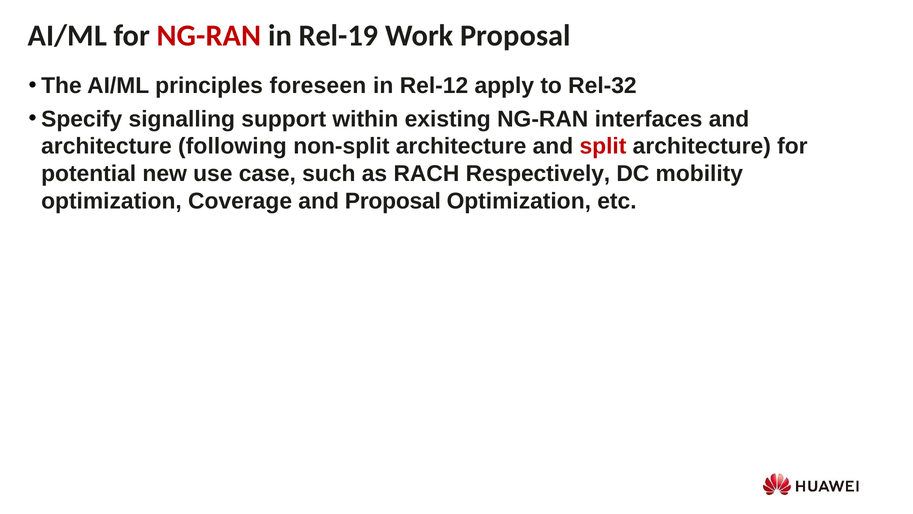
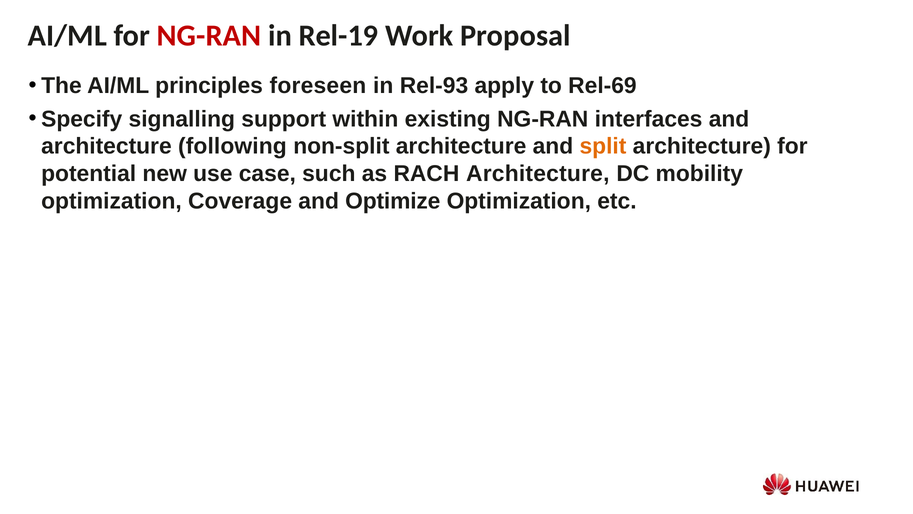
Rel-12: Rel-12 -> Rel-93
Rel-32: Rel-32 -> Rel-69
split colour: red -> orange
RACH Respectively: Respectively -> Architecture
and Proposal: Proposal -> Optimize
